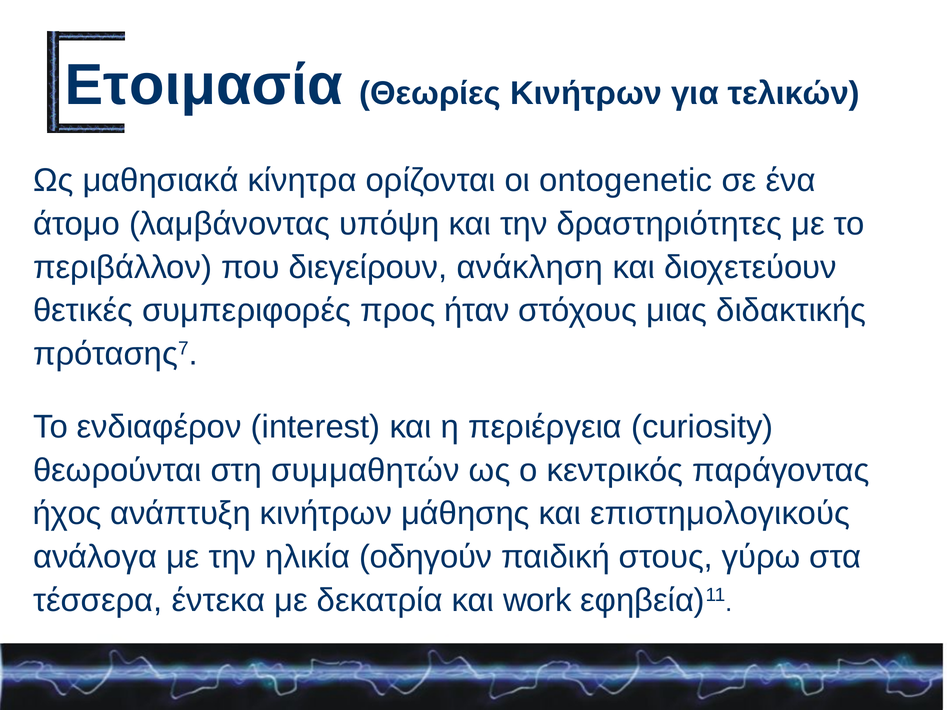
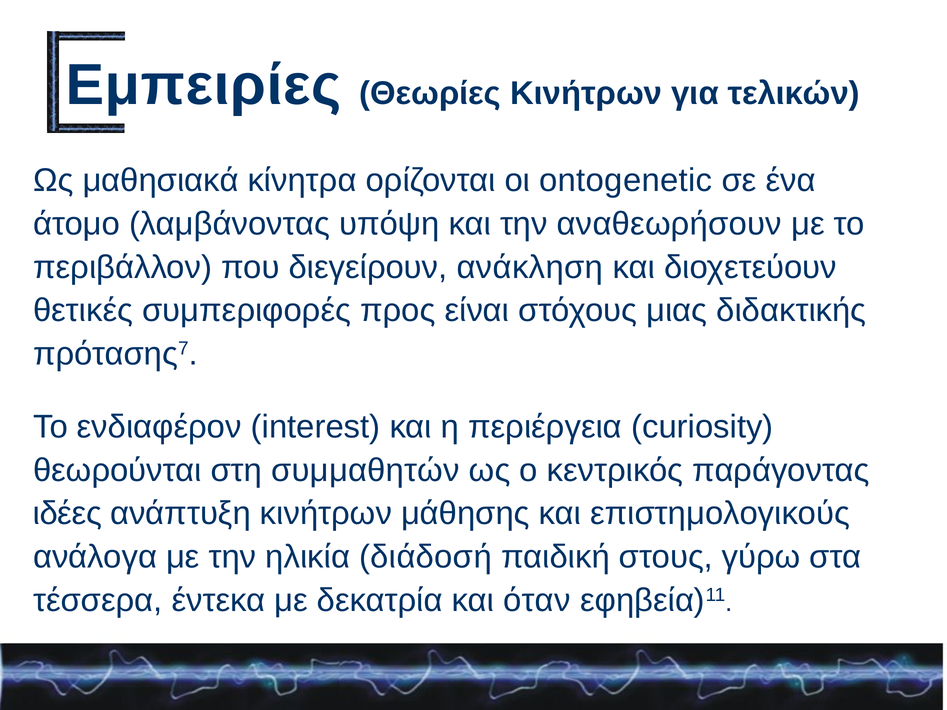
Ετοιμασία: Ετοιμασία -> Εμπειρίες
δραστηριότητες: δραστηριότητες -> αναθεωρήσουν
ήταν: ήταν -> είναι
ήχος: ήχος -> ιδέες
οδηγούν: οδηγούν -> διάδοσή
work: work -> όταν
